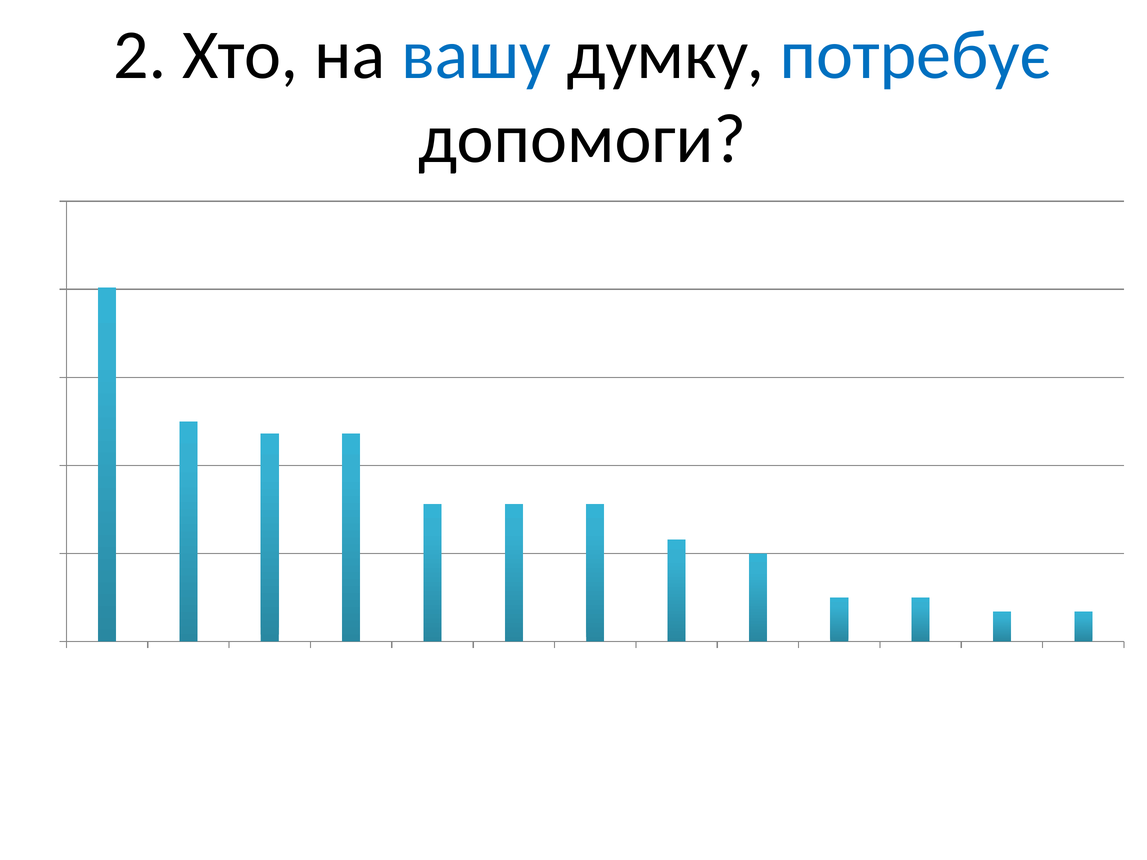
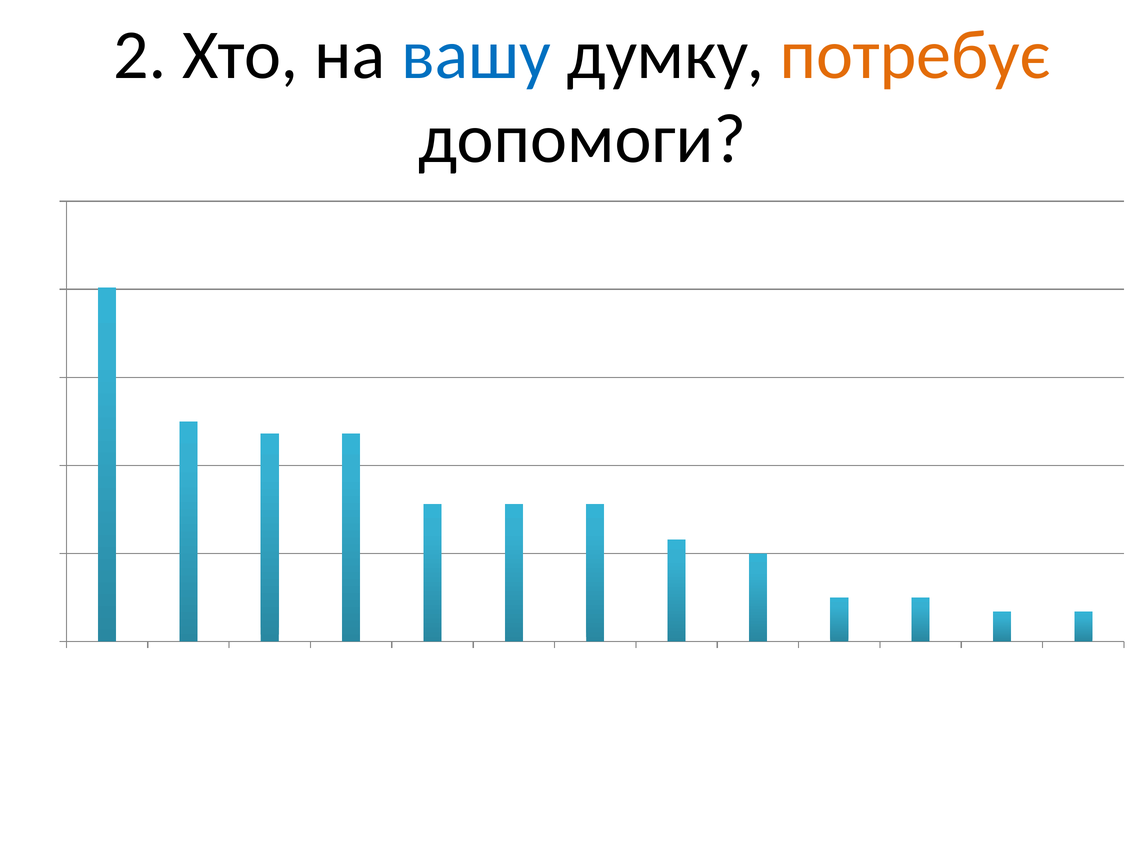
потребує colour: blue -> orange
